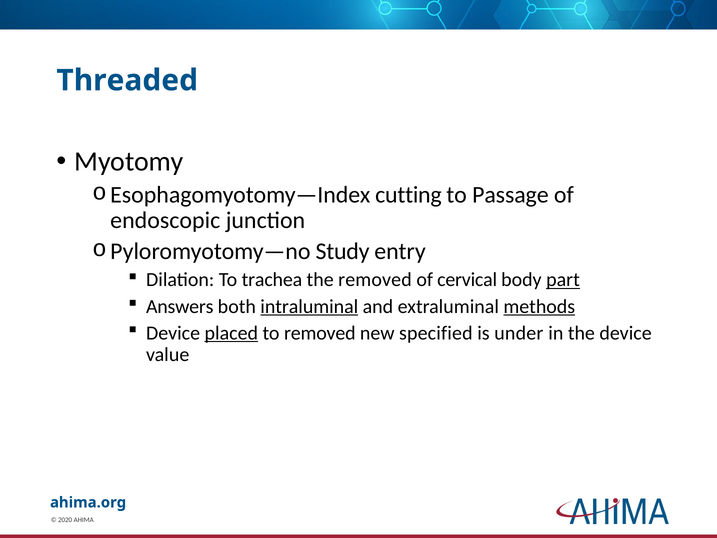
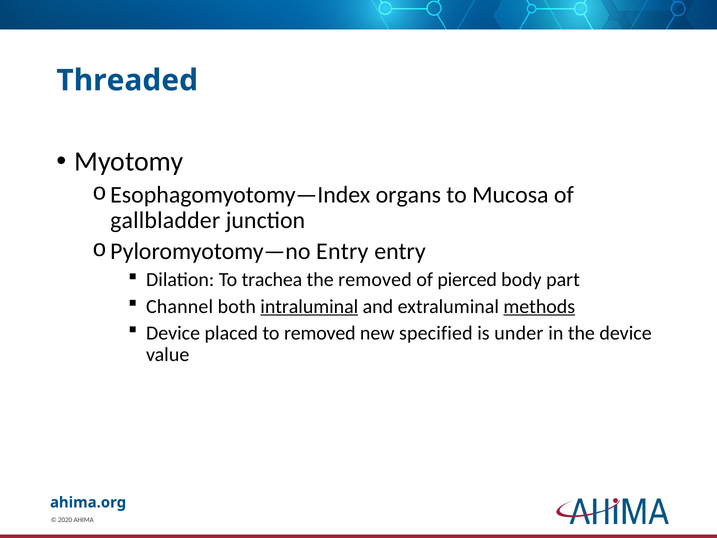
cutting: cutting -> organs
Passage: Passage -> Mucosa
endoscopic: endoscopic -> gallbladder
Pyloromyotomy—no Study: Study -> Entry
cervical: cervical -> pierced
part underline: present -> none
Answers: Answers -> Channel
placed underline: present -> none
